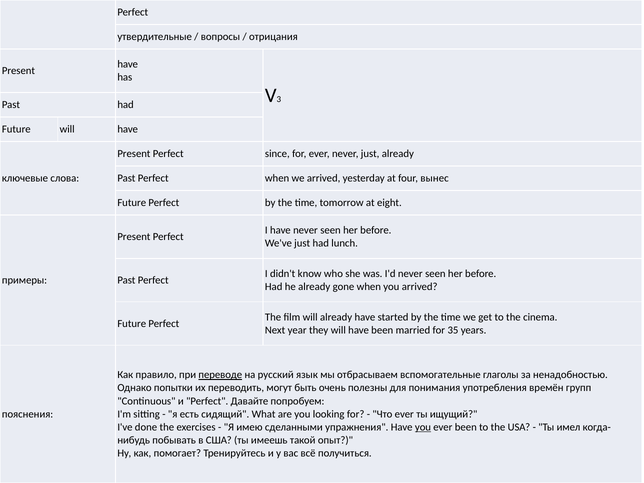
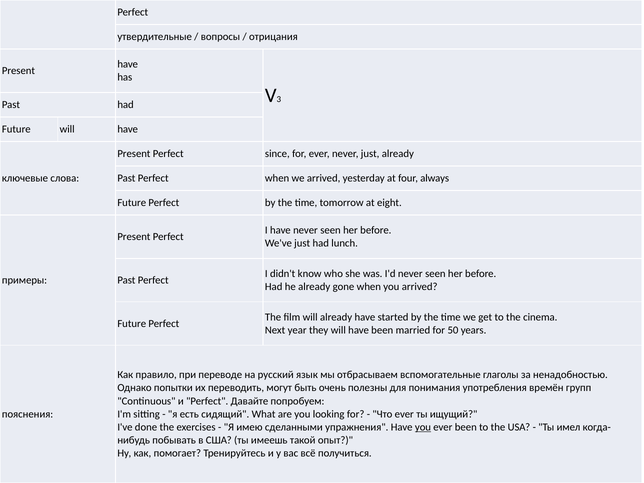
вынес: вынес -> always
35: 35 -> 50
переводе underline: present -> none
